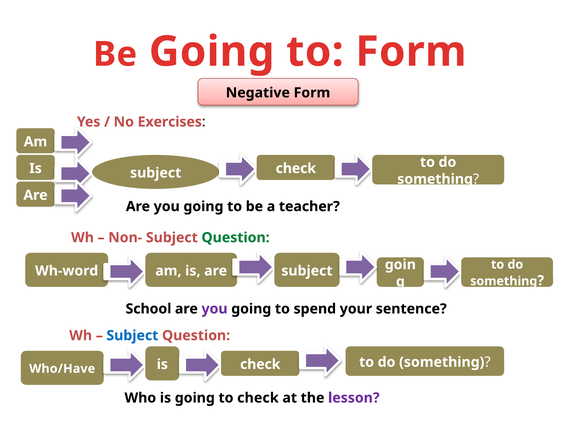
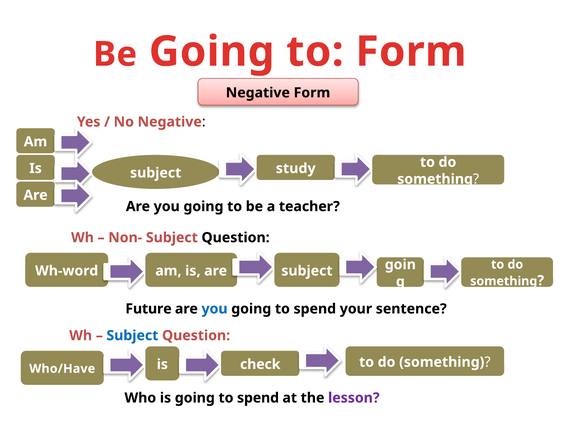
No Exercises: Exercises -> Negative
subject check: check -> study
Question at (236, 237) colour: green -> black
School: School -> Future
you at (215, 309) colour: purple -> blue
is going to check: check -> spend
